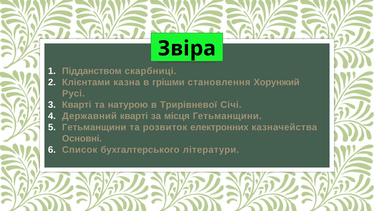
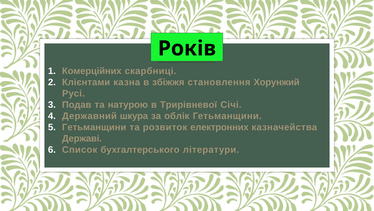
Звіра: Звіра -> Років
Підданством: Підданством -> Комерційних
грішми: грішми -> збіжжя
Кварті at (77, 104): Кварті -> Подав
Державний кварті: кварті -> шкура
місця: місця -> облік
Основні: Основні -> Державі
